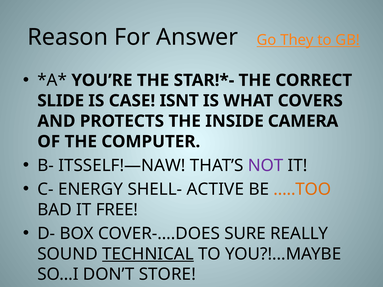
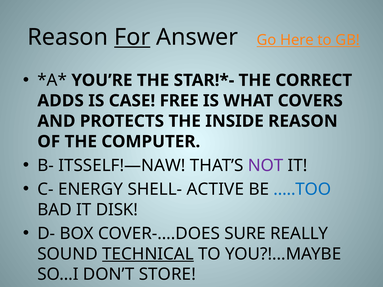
For underline: none -> present
They: They -> Here
SLIDE: SLIDE -> ADDS
ISNT: ISNT -> FREE
INSIDE CAMERA: CAMERA -> REASON
…..TOO colour: orange -> blue
FREE: FREE -> DISK
